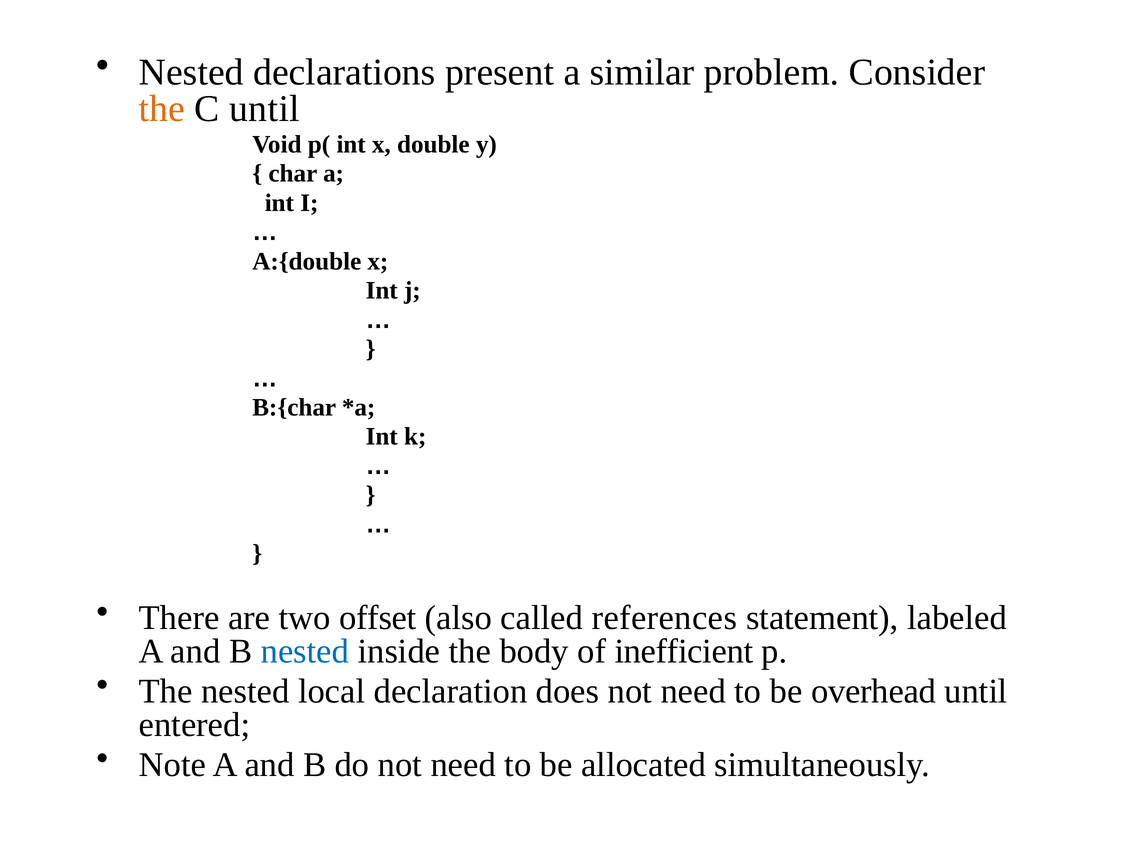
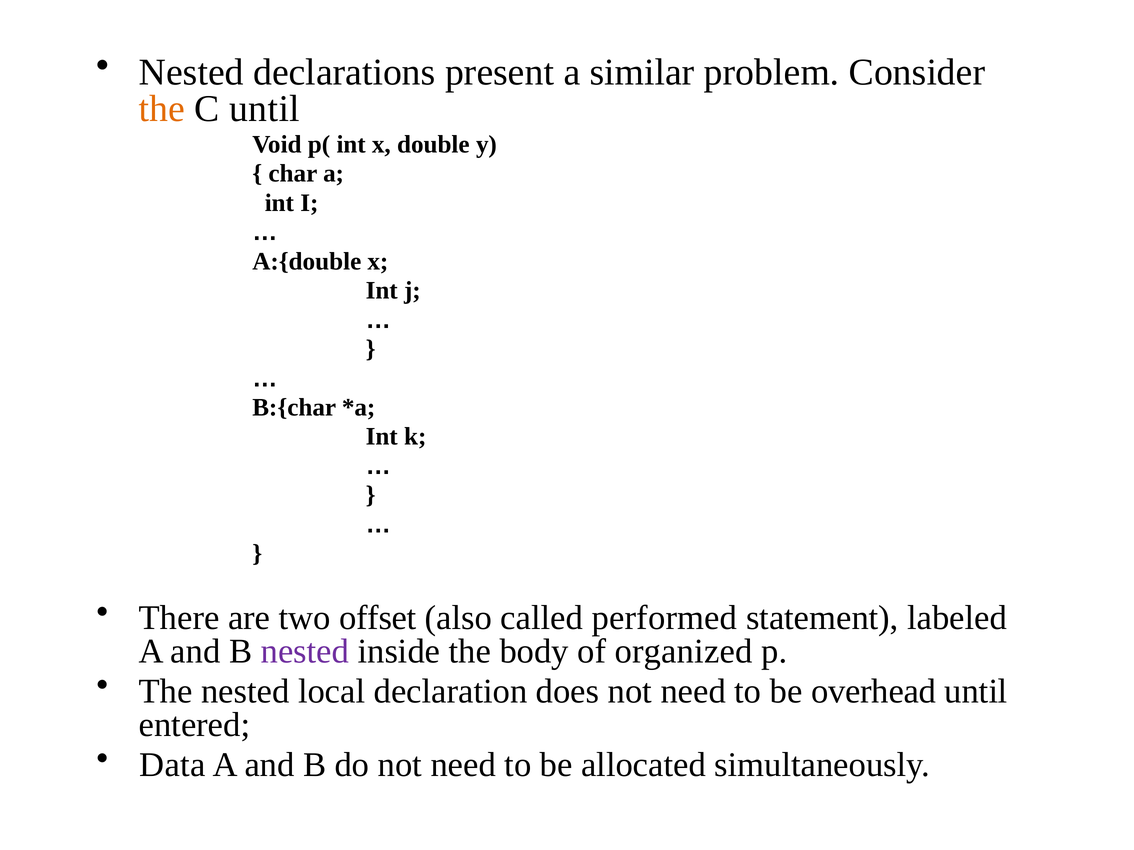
references: references -> performed
nested at (305, 652) colour: blue -> purple
inefficient: inefficient -> organized
Note: Note -> Data
